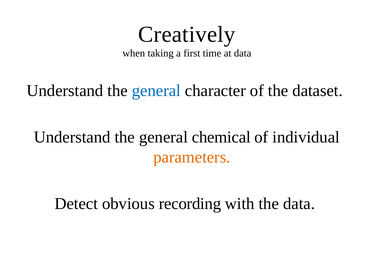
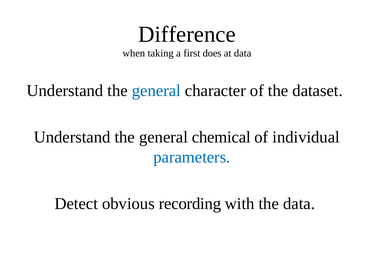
Creatively: Creatively -> Difference
time: time -> does
parameters colour: orange -> blue
